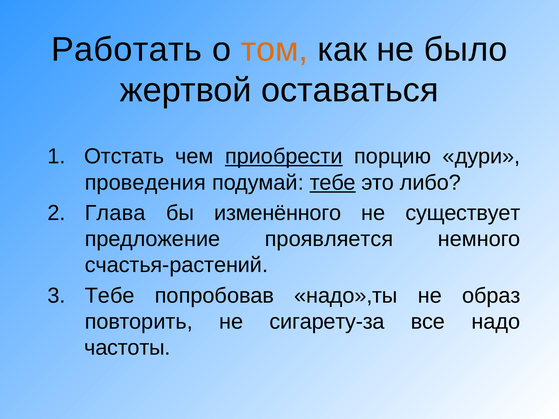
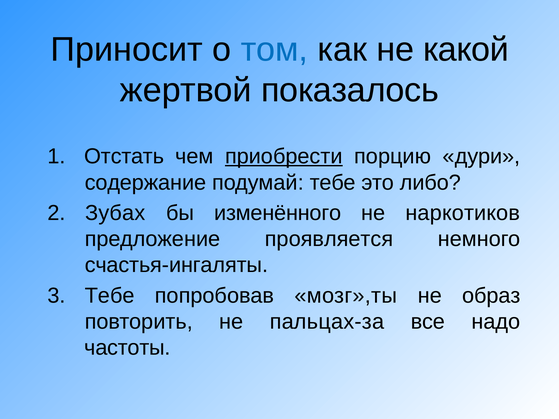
Работать: Работать -> Приносит
том colour: orange -> blue
было: было -> какой
оставаться: оставаться -> показалось
проведения: проведения -> содержание
тебе at (333, 183) underline: present -> none
Глава: Глава -> Зубах
существует: существует -> наркотиков
счастья-растений: счастья-растений -> счастья-ингаляты
надо»,ты: надо»,ты -> мозг»,ты
сигарету-за: сигарету-за -> пальцах-за
